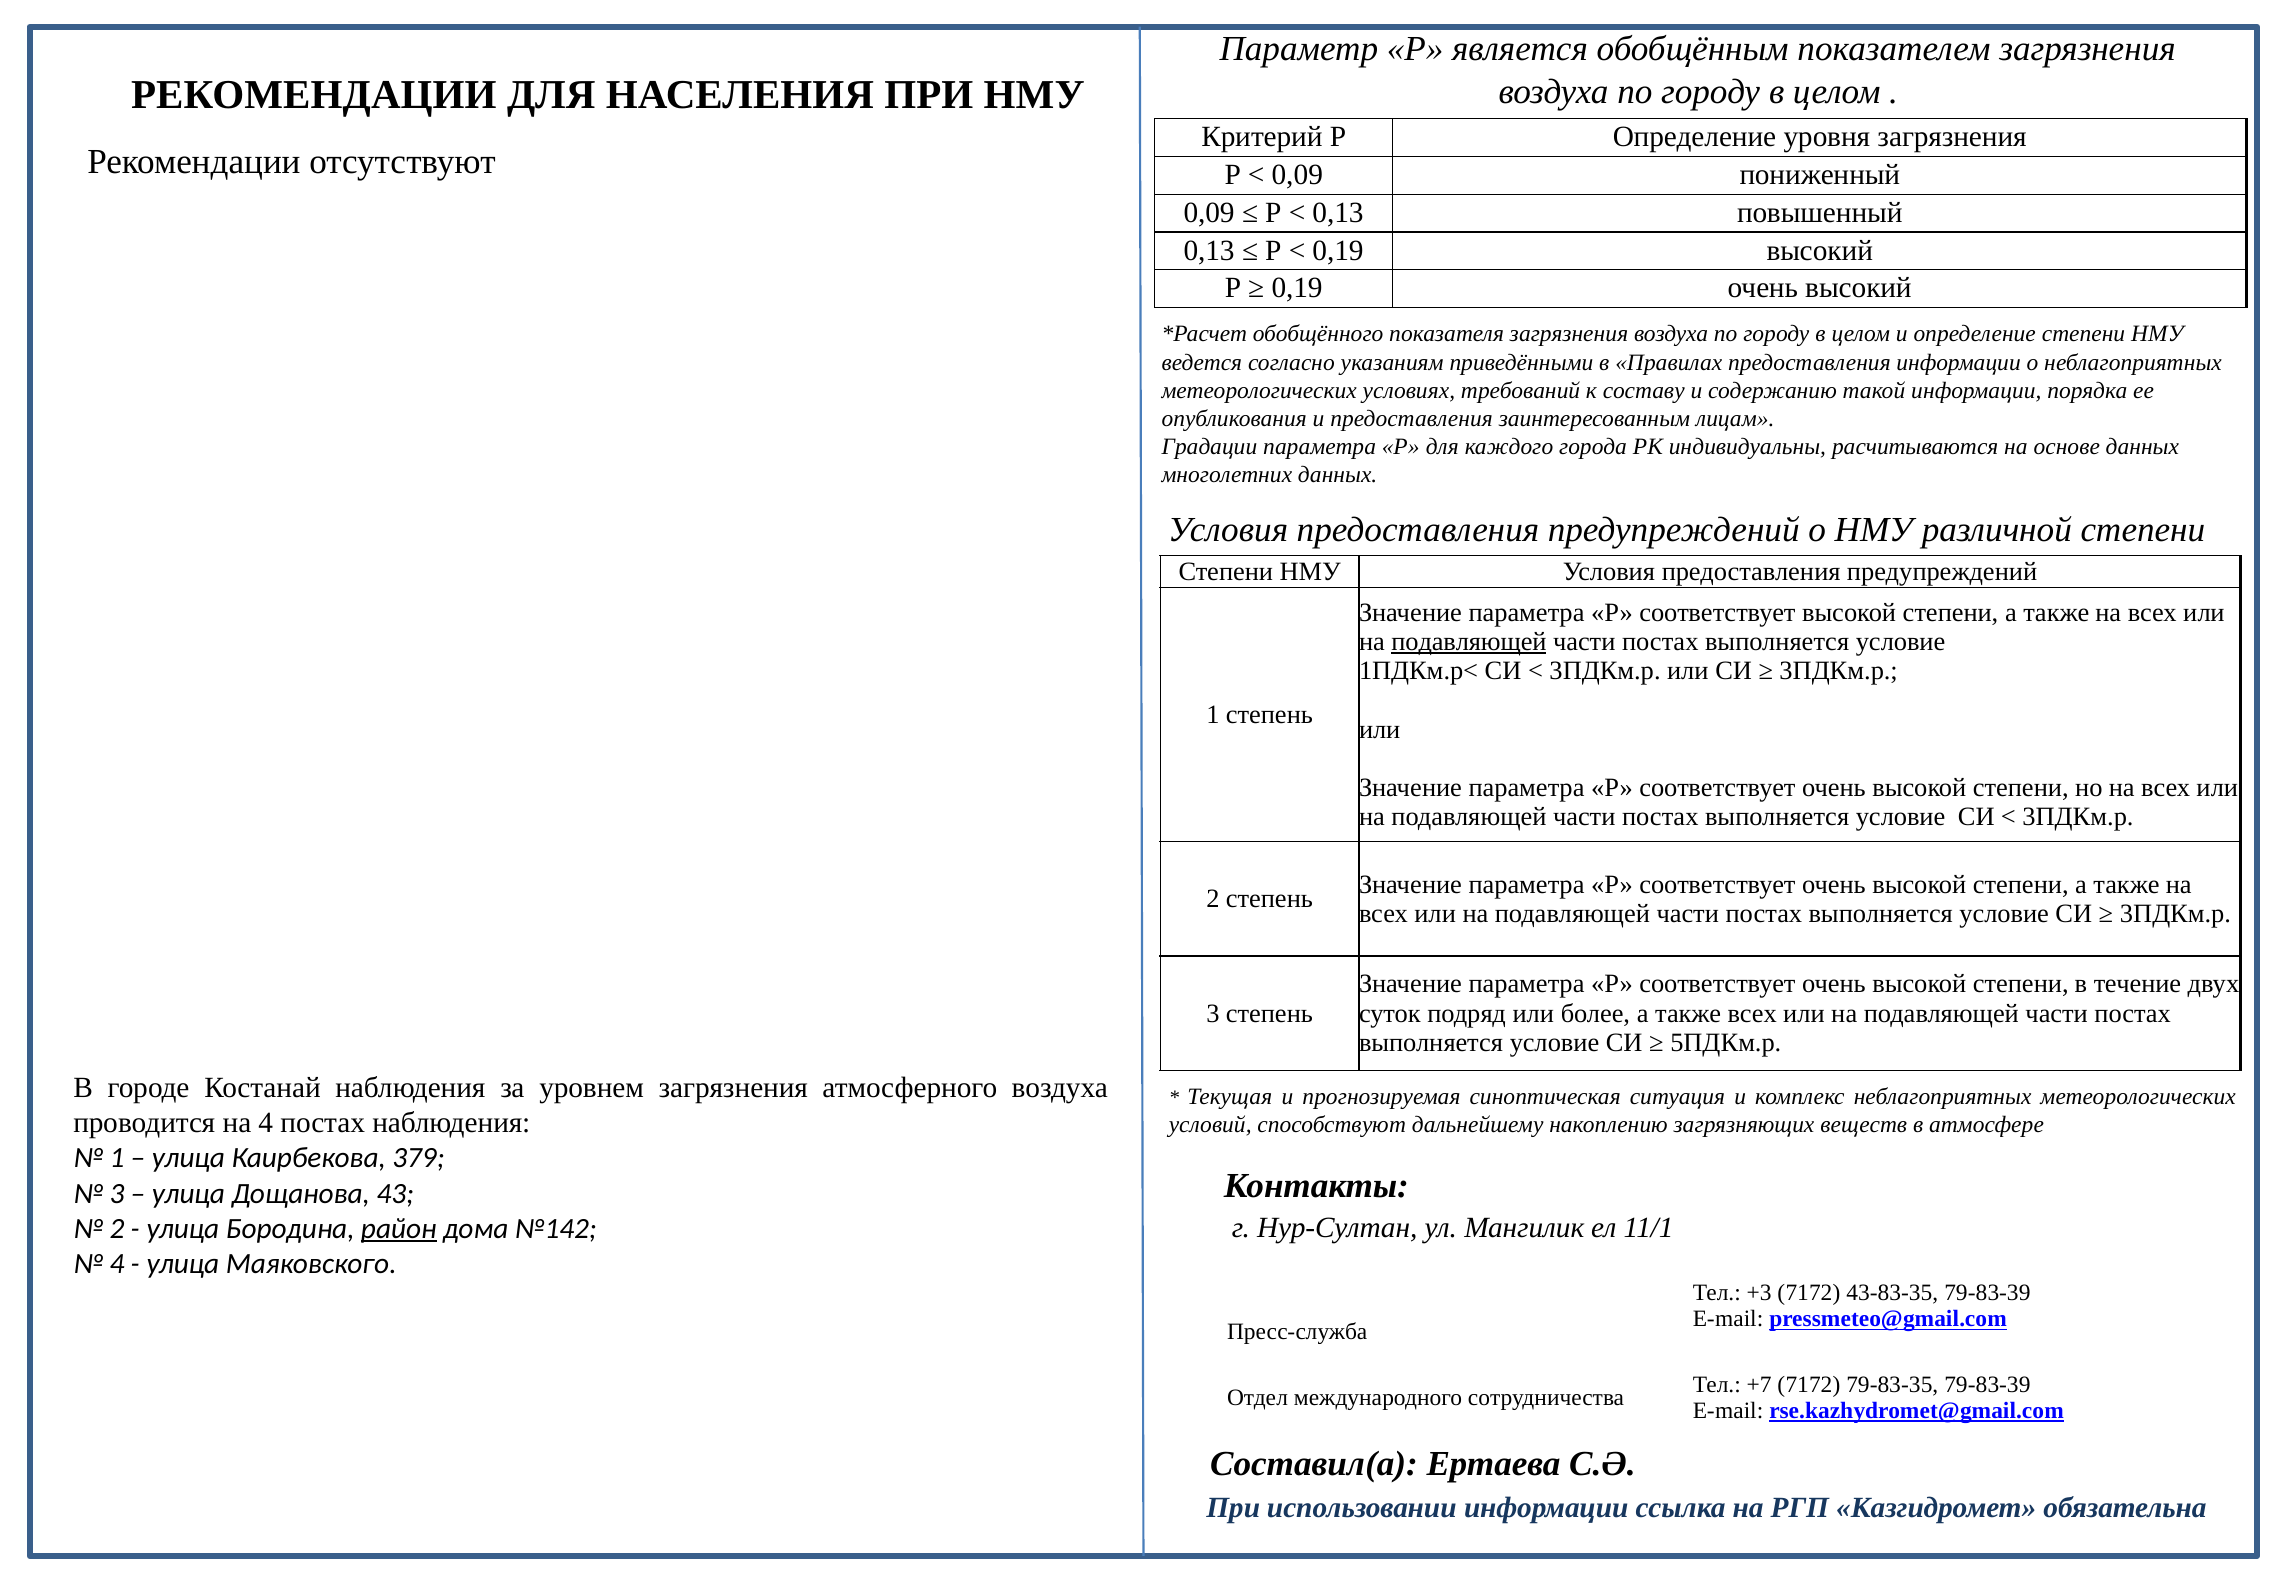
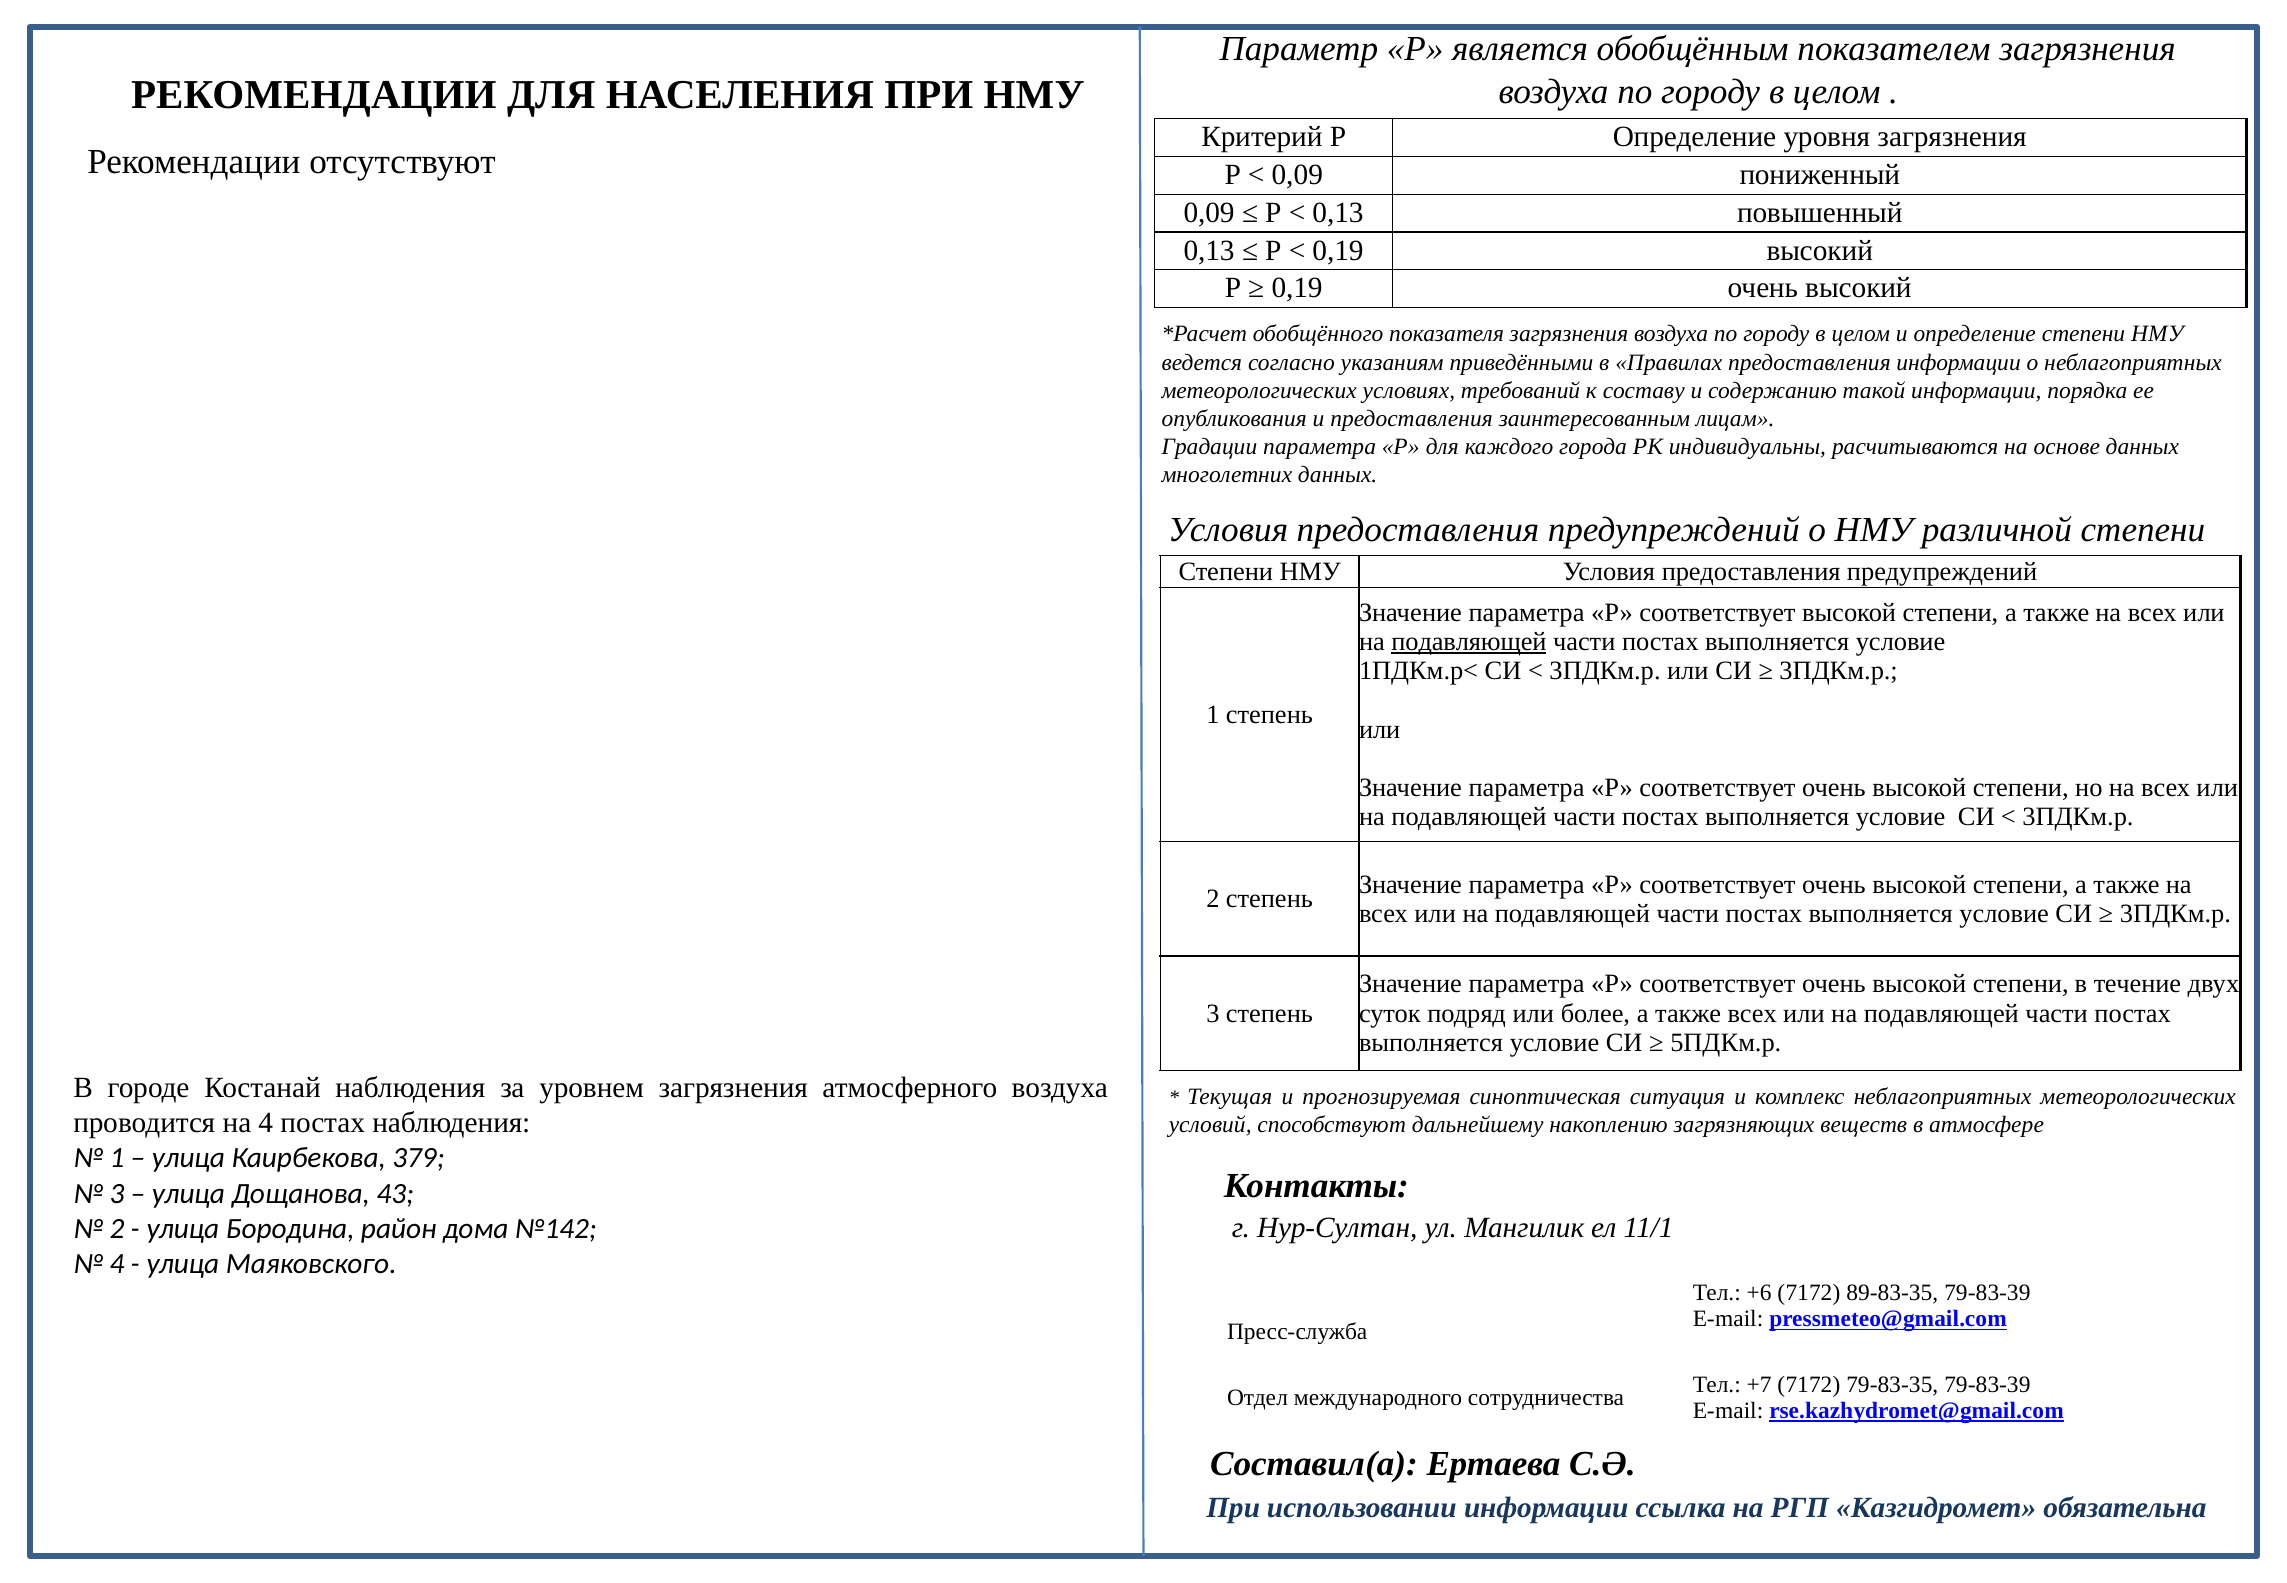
район underline: present -> none
+3: +3 -> +6
43-83-35: 43-83-35 -> 89-83-35
